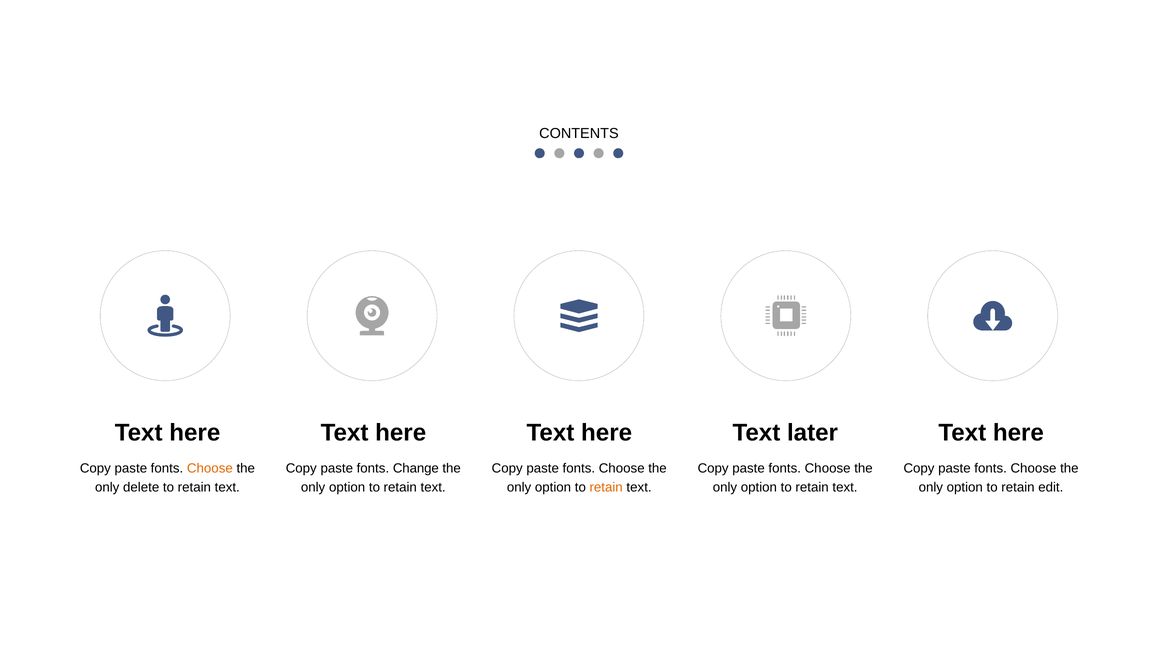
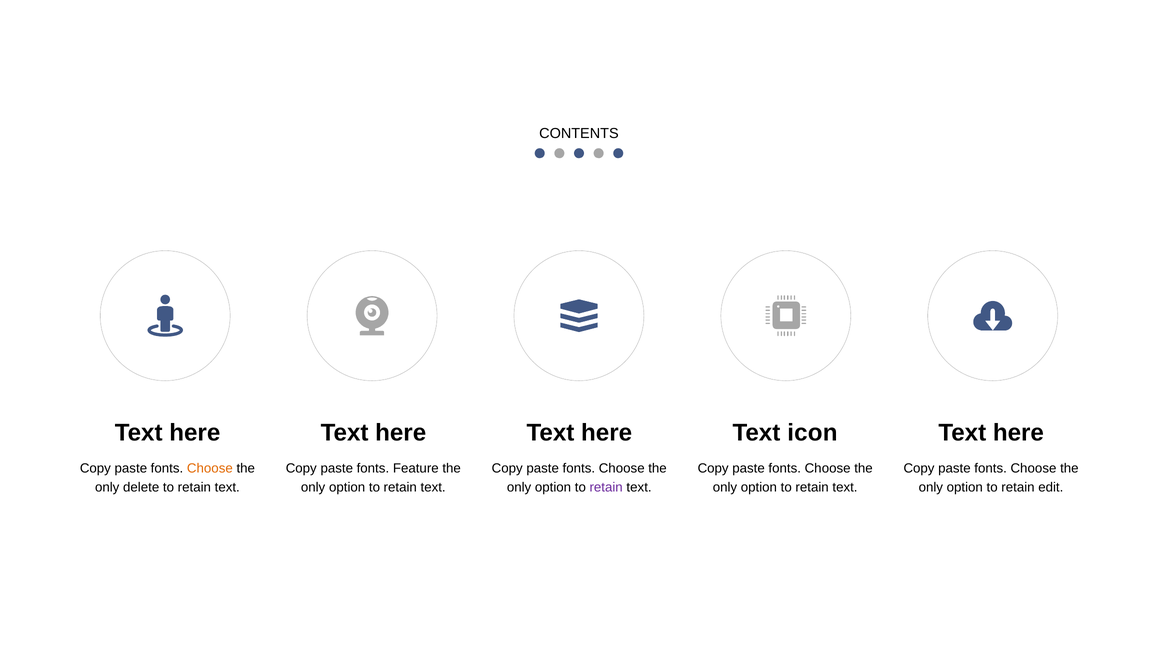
later: later -> icon
Change: Change -> Feature
retain at (606, 487) colour: orange -> purple
